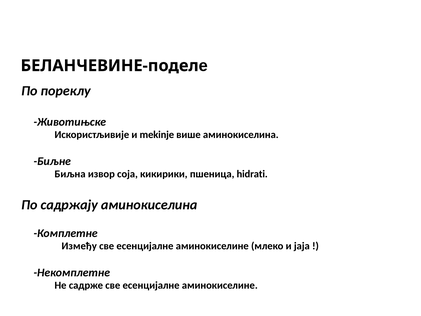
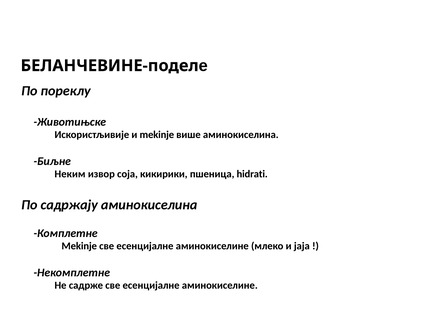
Биљна: Биљна -> Неким
Између at (79, 246): Између -> Mekinje
